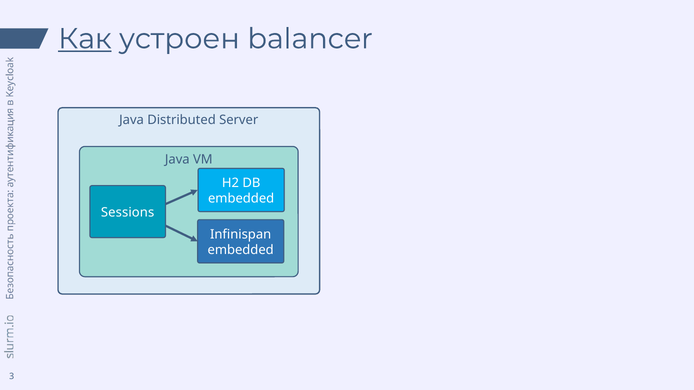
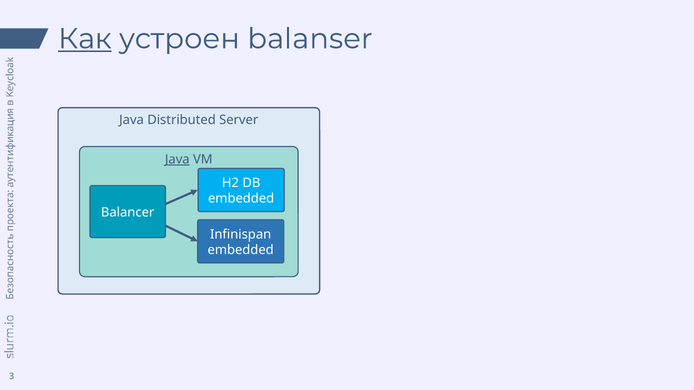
balancer: balancer -> balanser
Java at (177, 159) underline: none -> present
Sessions: Sessions -> Balancer
